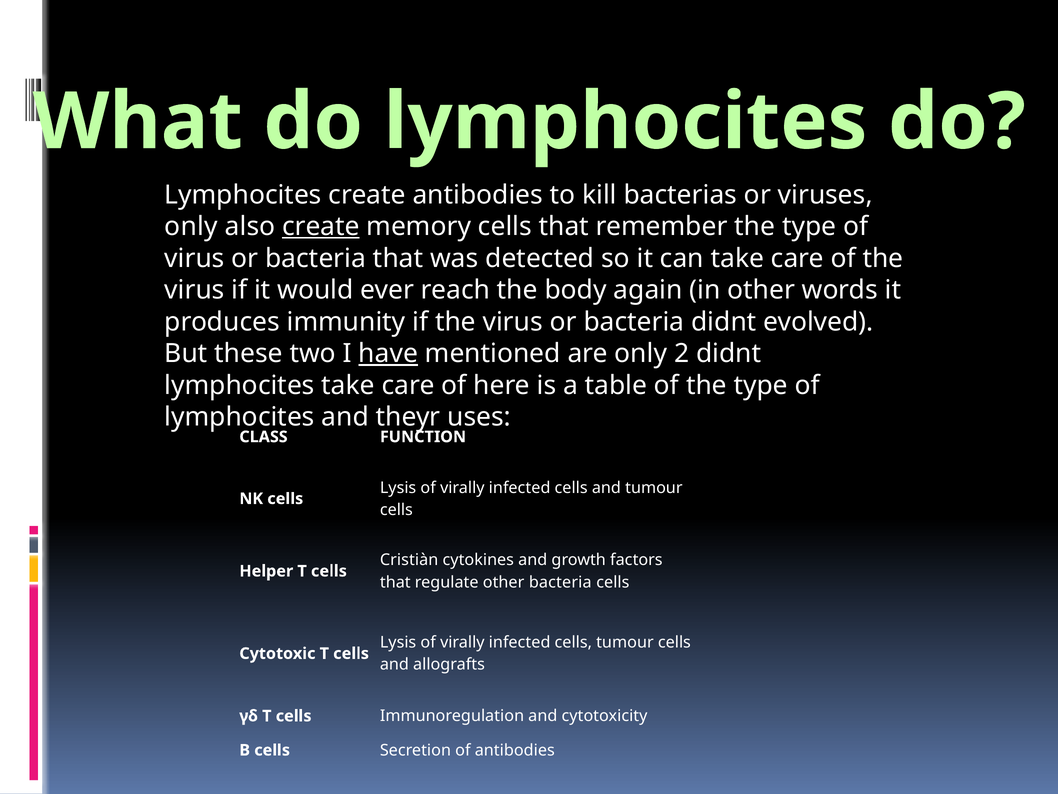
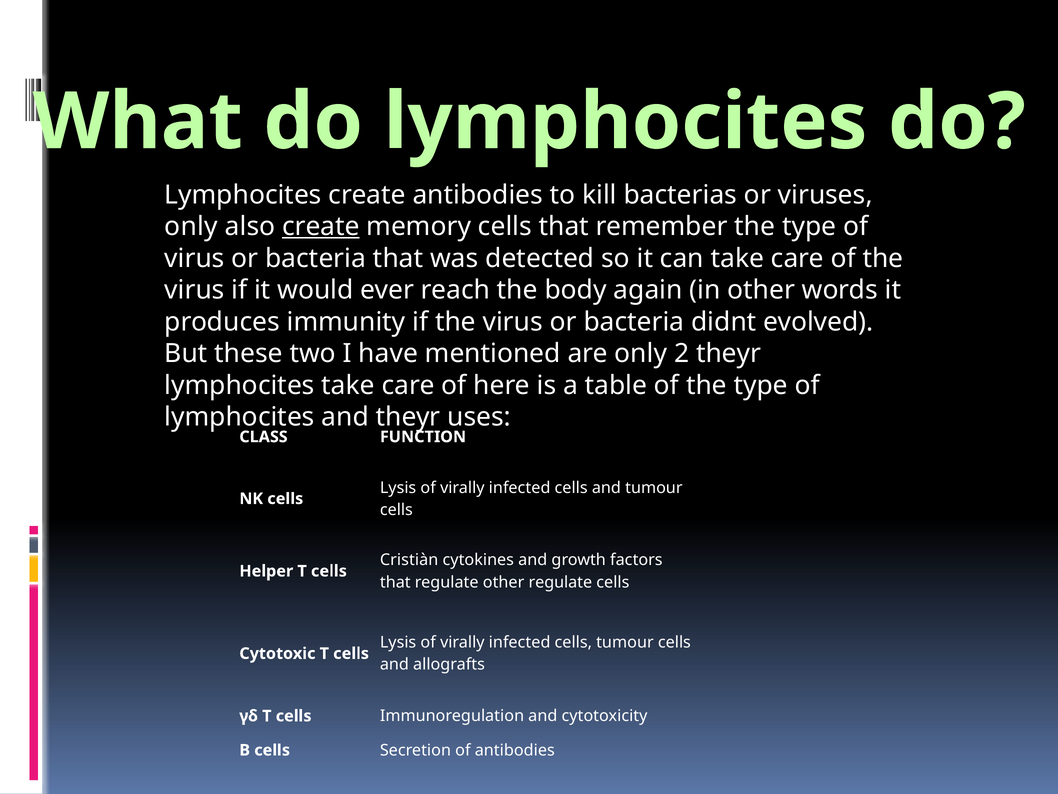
have underline: present -> none
2 didnt: didnt -> theyr
other bacteria: bacteria -> regulate
